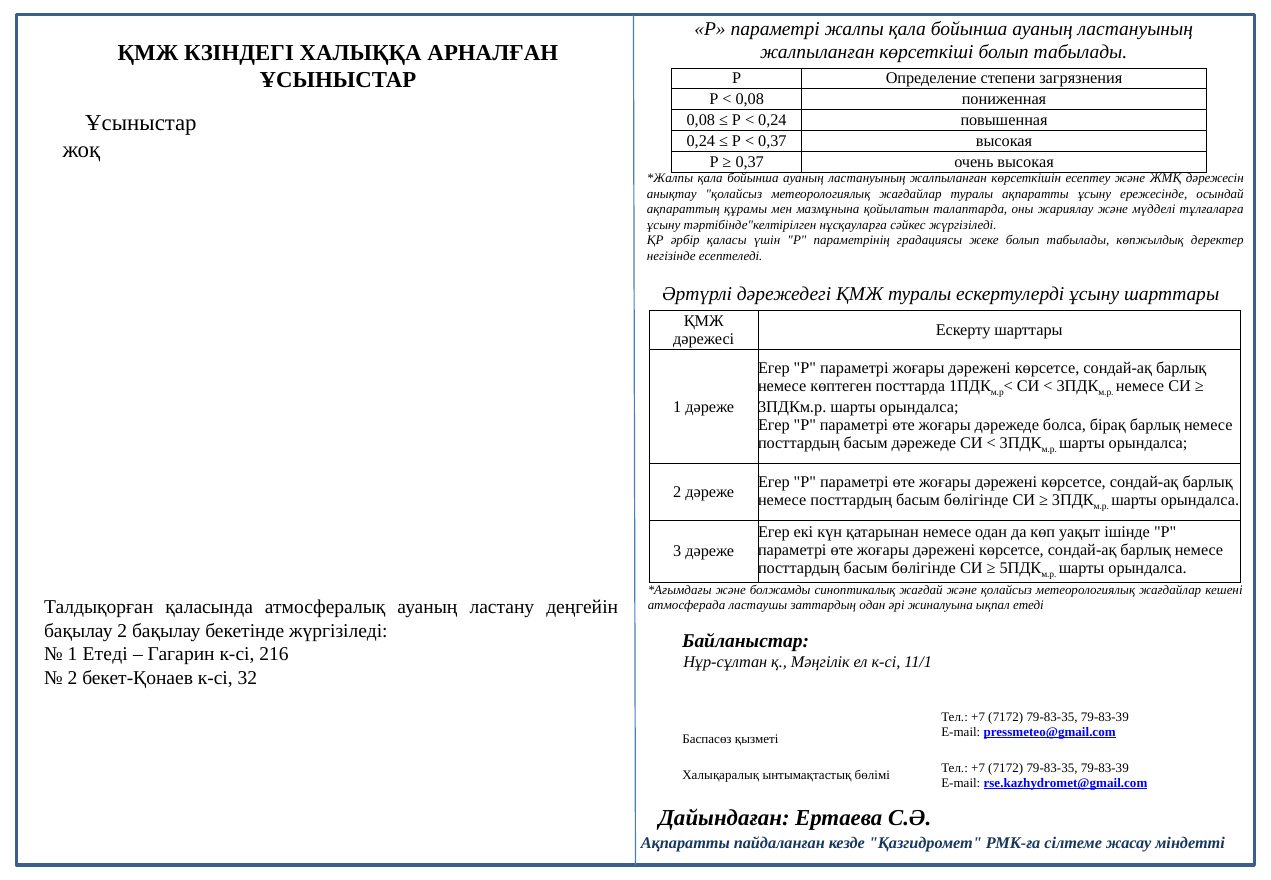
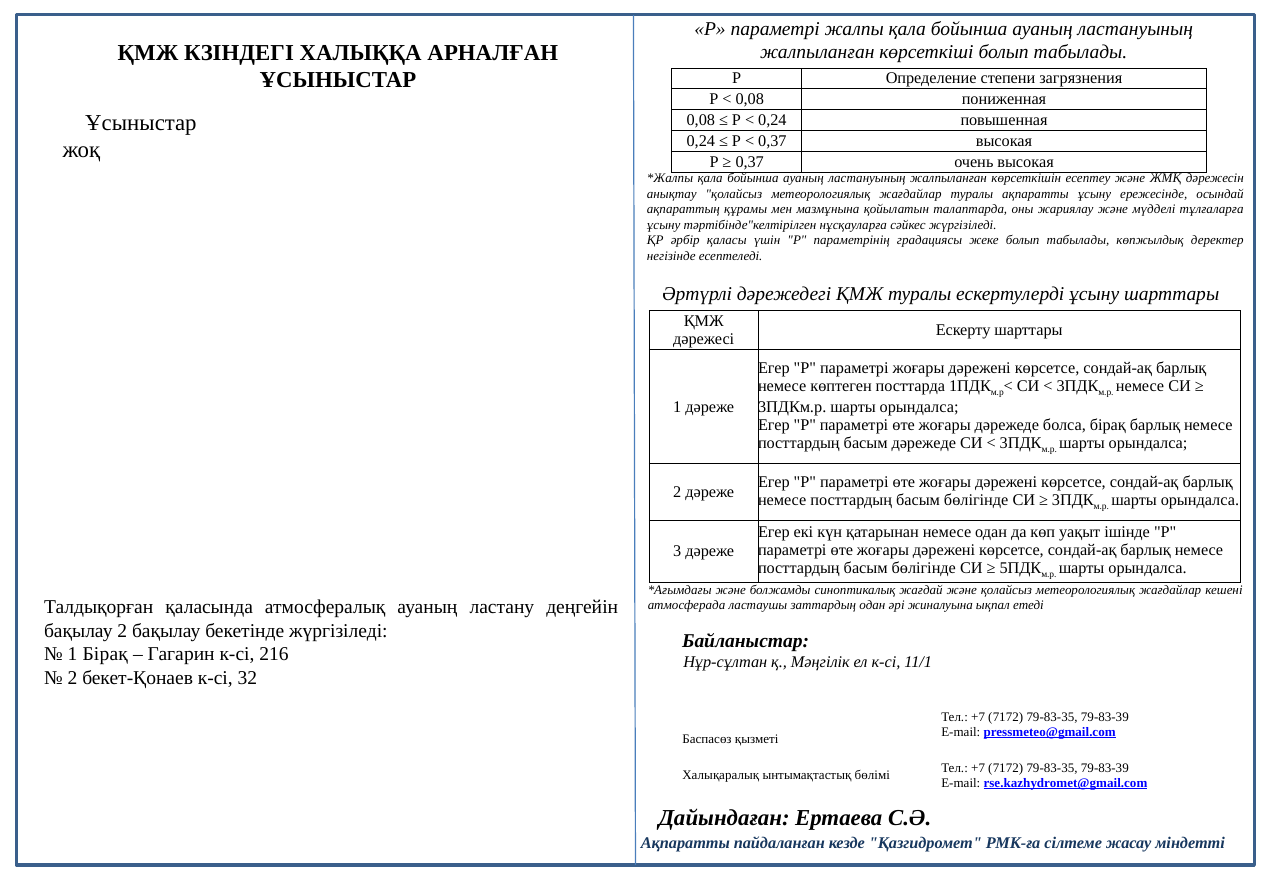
1 Етеді: Етеді -> Бірақ
